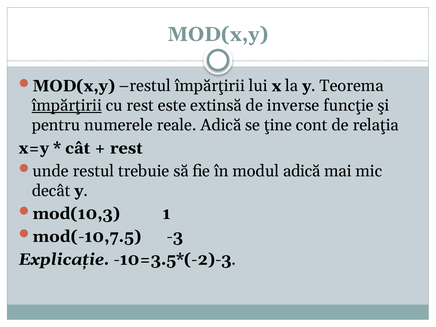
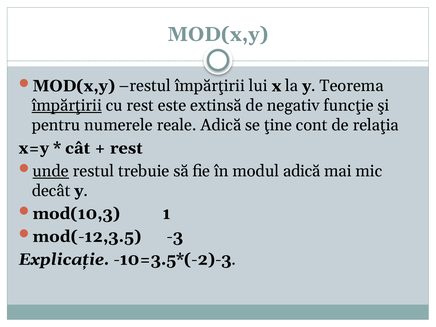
inverse: inverse -> negativ
unde underline: none -> present
mod(-10,7.5: mod(-10,7.5 -> mod(-12,3.5
